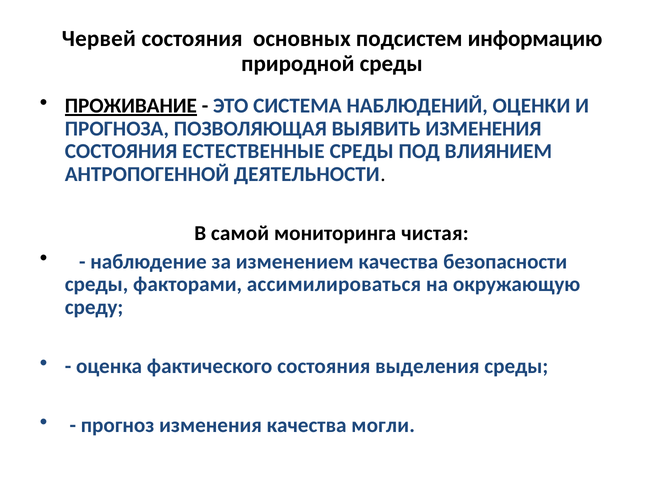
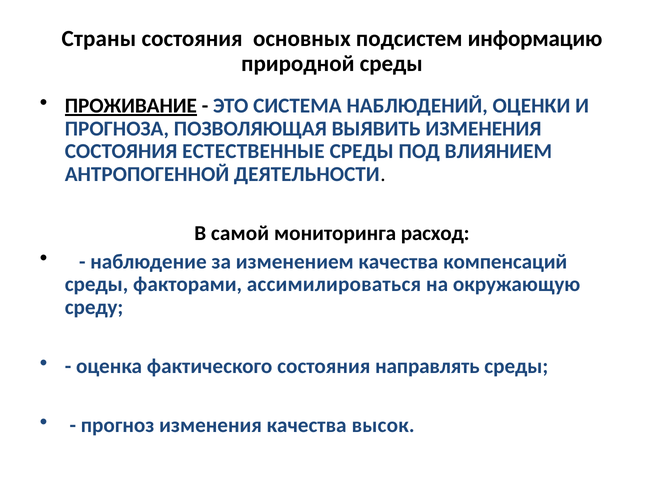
Червей: Червей -> Страны
чистая: чистая -> расход
безопасности: безопасности -> компенсаций
выделения: выделения -> направлять
могли: могли -> высок
